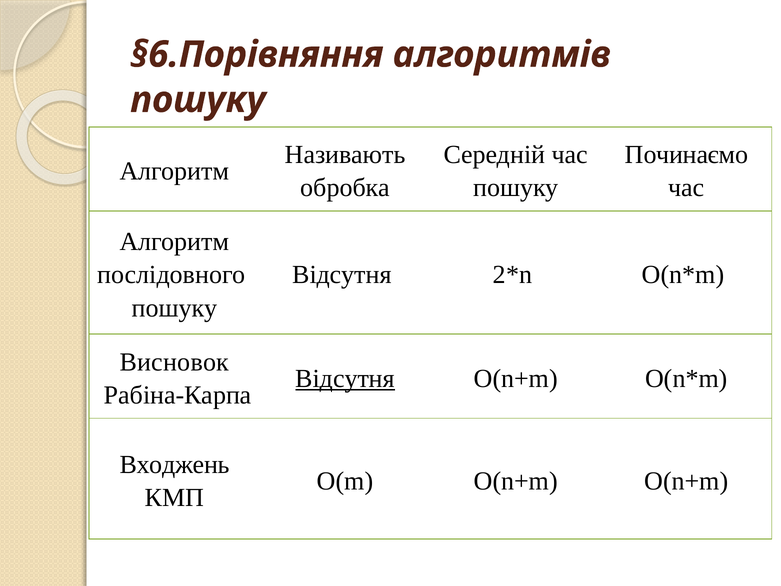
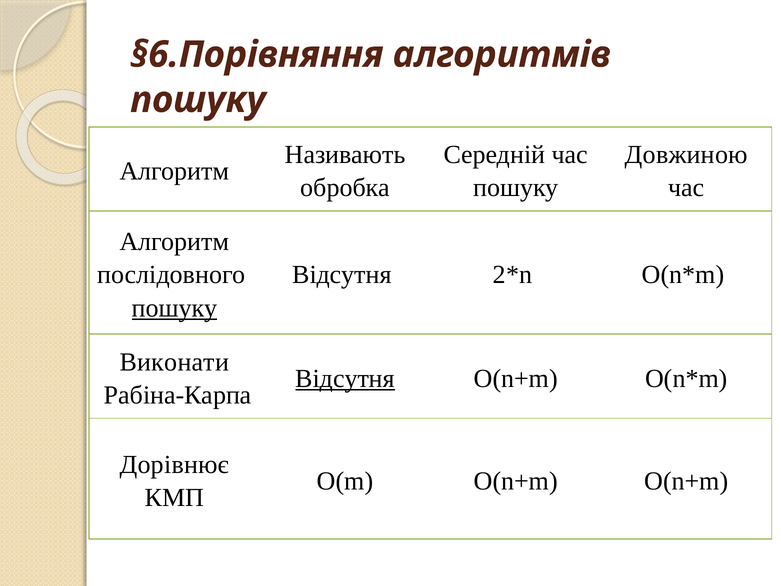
Починаємо: Починаємо -> Довжиною
пошуку at (175, 308) underline: none -> present
Висновок: Висновок -> Виконати
Входжень: Входжень -> Дорівнює
